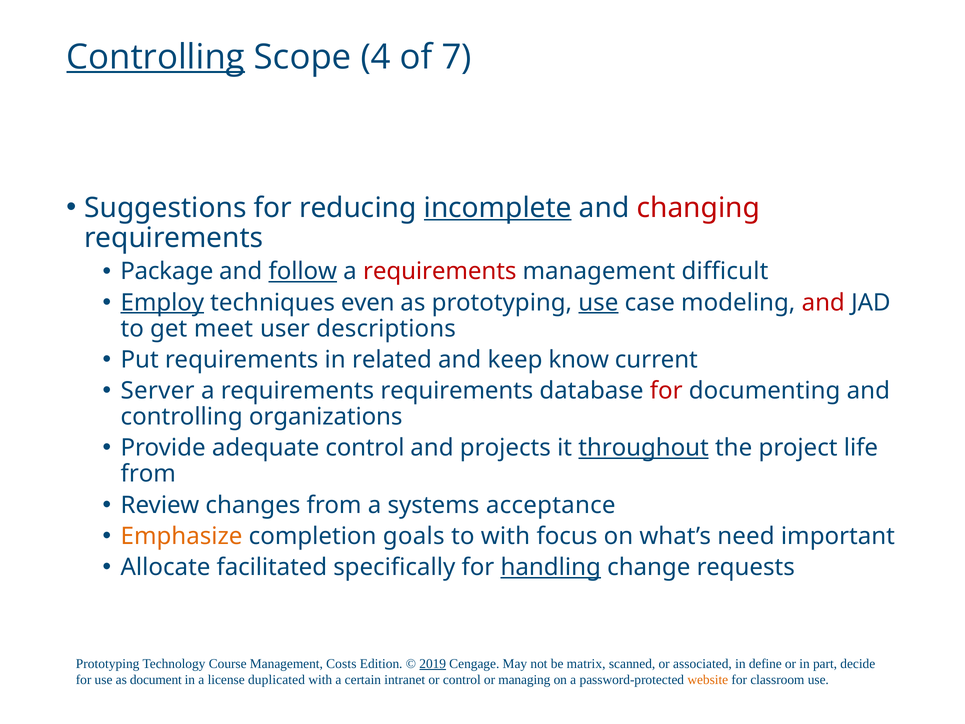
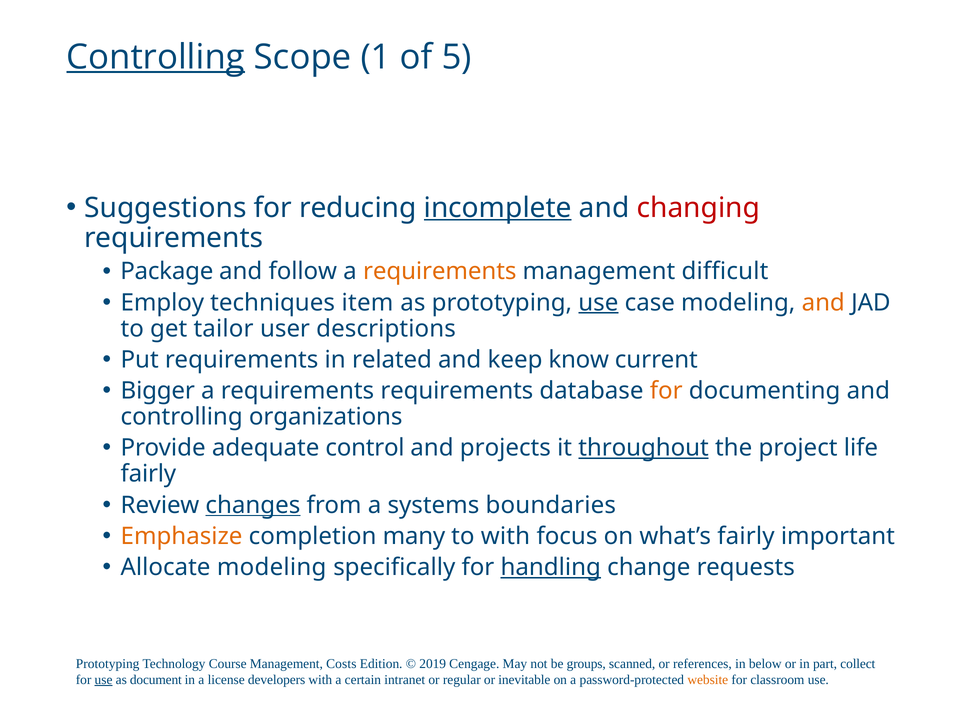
4: 4 -> 1
7: 7 -> 5
follow underline: present -> none
requirements at (440, 271) colour: red -> orange
Employ underline: present -> none
even: even -> item
and at (823, 302) colour: red -> orange
meet: meet -> tailor
Server: Server -> Bigger
for at (666, 391) colour: red -> orange
from at (148, 474): from -> fairly
changes underline: none -> present
acceptance: acceptance -> boundaries
goals: goals -> many
what’s need: need -> fairly
Allocate facilitated: facilitated -> modeling
2019 underline: present -> none
matrix: matrix -> groups
associated: associated -> references
define: define -> below
decide: decide -> collect
use at (104, 680) underline: none -> present
duplicated: duplicated -> developers
or control: control -> regular
managing: managing -> inevitable
